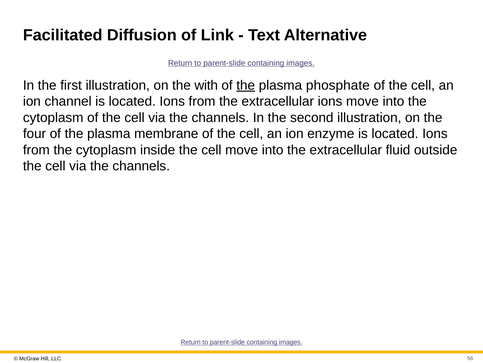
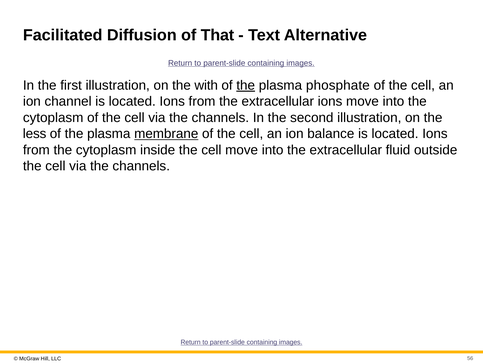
Link: Link -> That
four: four -> less
membrane underline: none -> present
enzyme: enzyme -> balance
